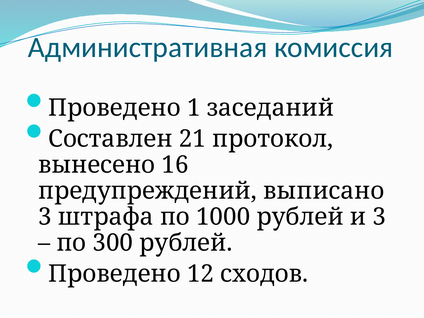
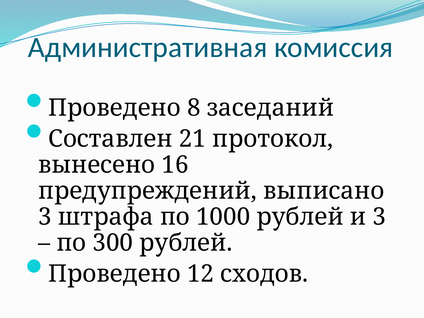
1: 1 -> 8
